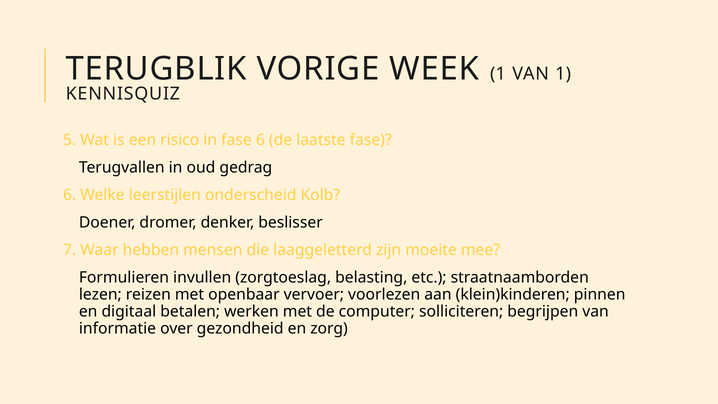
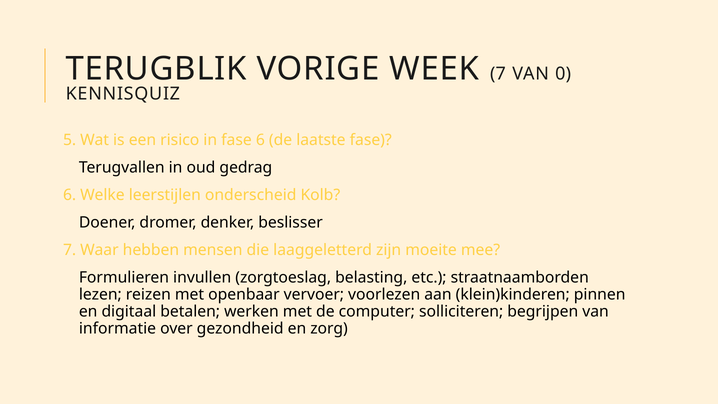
WEEK 1: 1 -> 7
VAN 1: 1 -> 0
